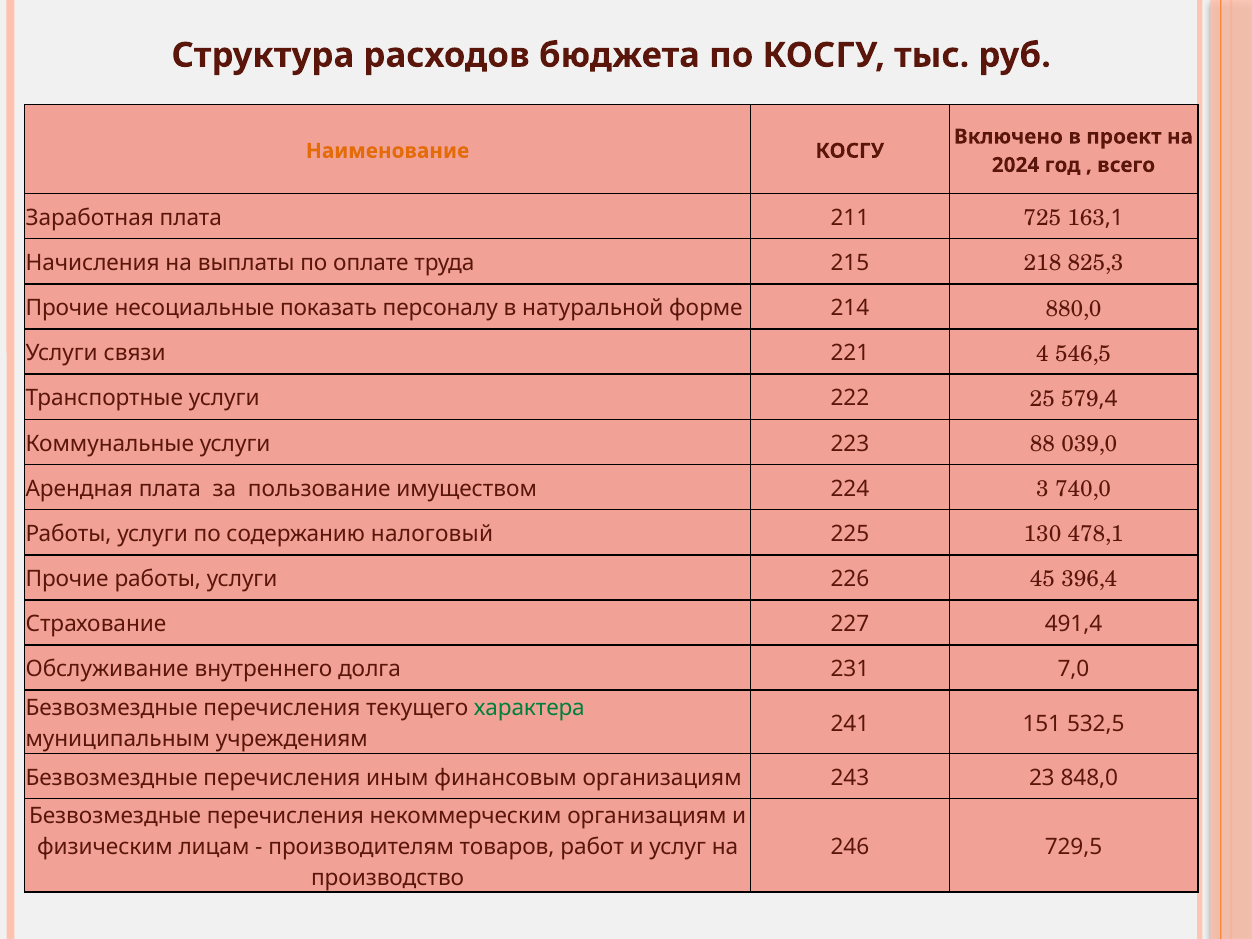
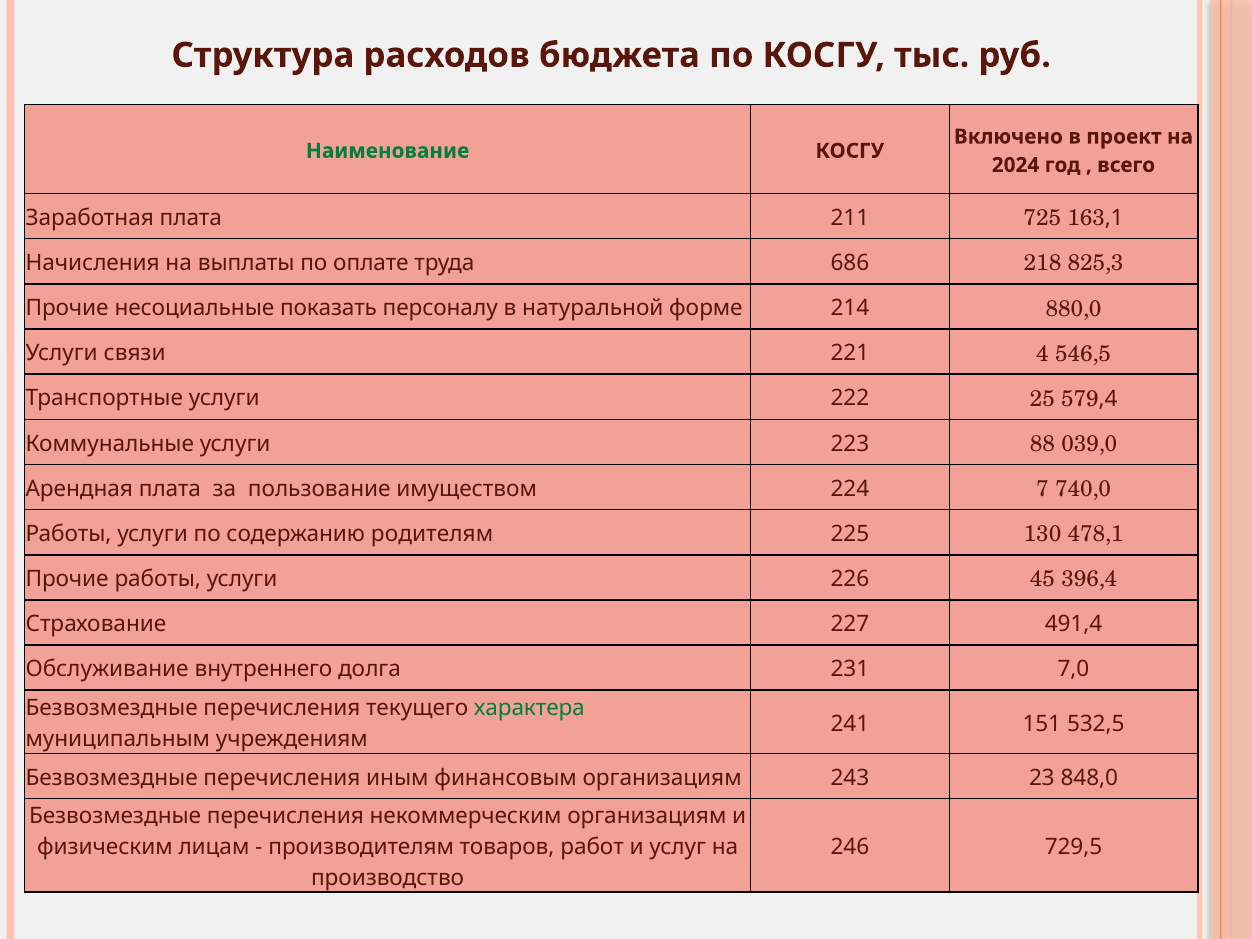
Наименование colour: orange -> green
215: 215 -> 686
3: 3 -> 7
налоговый: налоговый -> родителям
